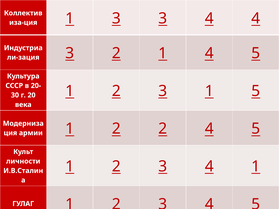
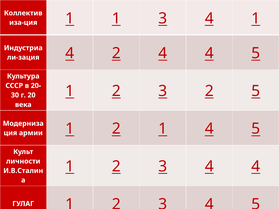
1 3: 3 -> 1
4 4: 4 -> 1
3 at (70, 53): 3 -> 4
2 1: 1 -> 4
3 1: 1 -> 2
2 2: 2 -> 1
3 4 1: 1 -> 4
